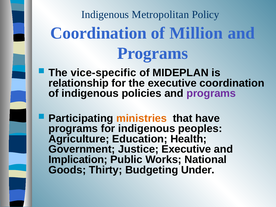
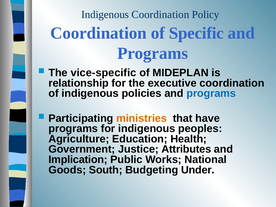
Indigenous Metropolitan: Metropolitan -> Coordination
Million: Million -> Specific
programs at (211, 93) colour: purple -> blue
Justice Executive: Executive -> Attributes
Thirty: Thirty -> South
